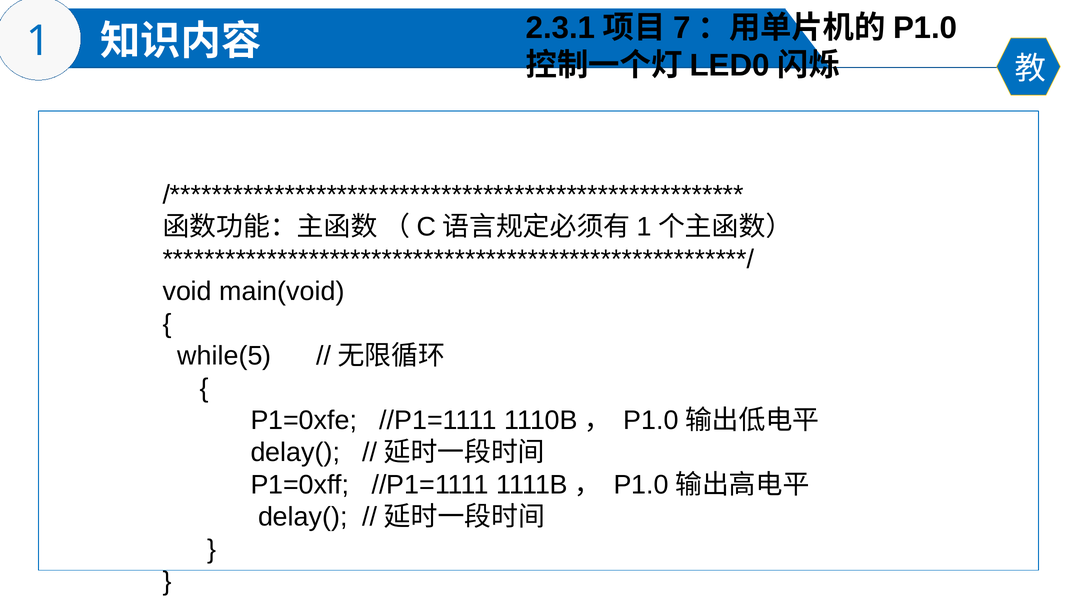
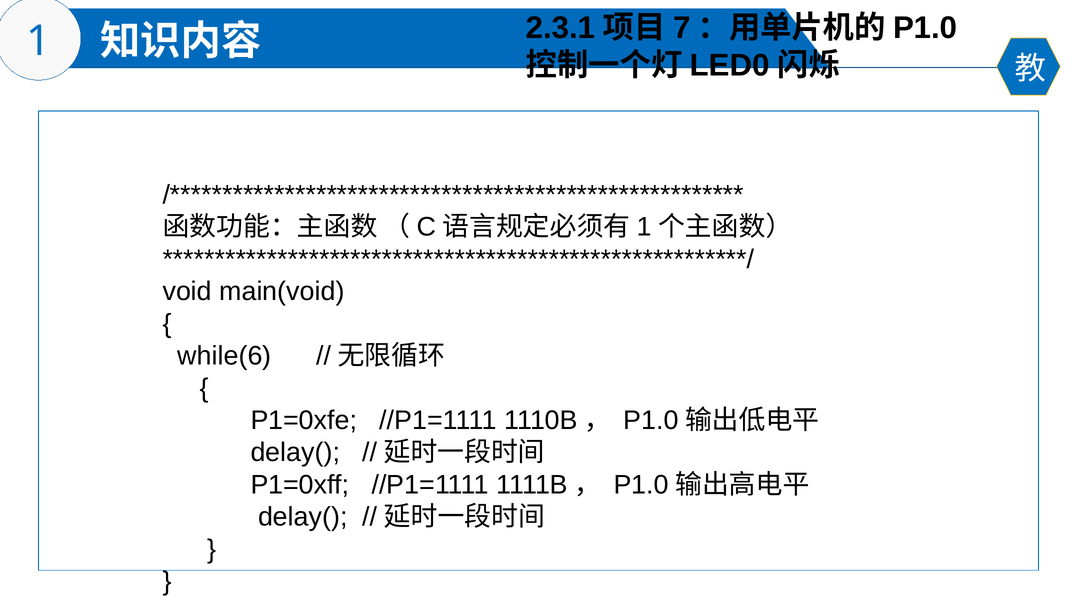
while(5: while(5 -> while(6
